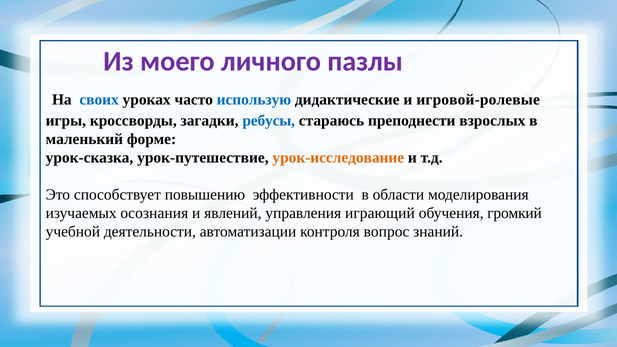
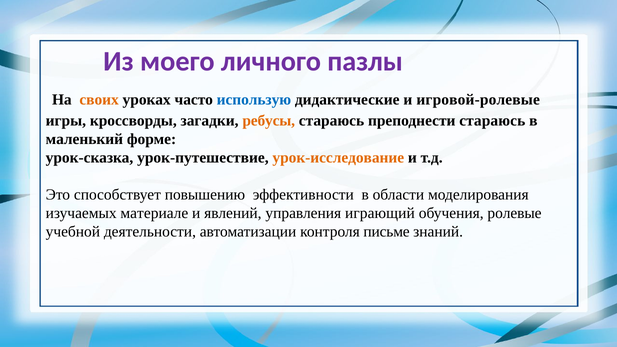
своих colour: blue -> orange
ребусы colour: blue -> orange
преподнести взрослых: взрослых -> стараюсь
осознания: осознания -> материале
громкий: громкий -> ролевые
вопрос: вопрос -> письме
